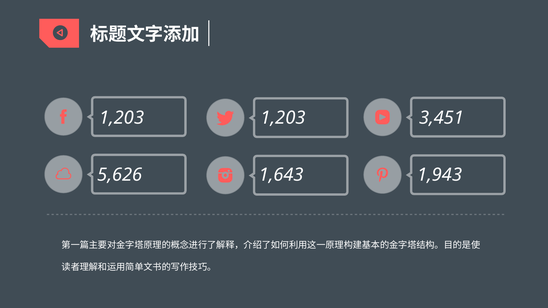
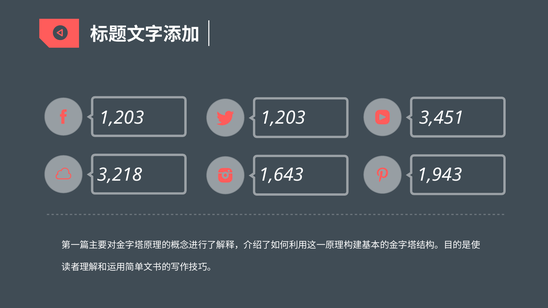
5,626: 5,626 -> 3,218
